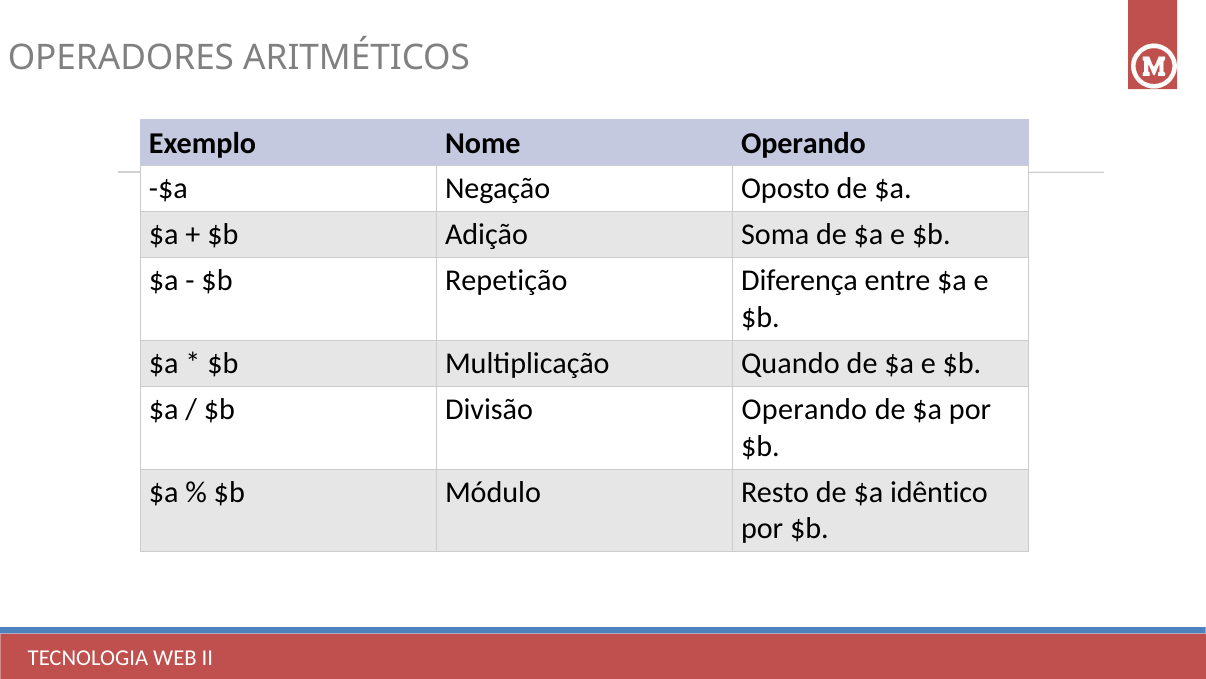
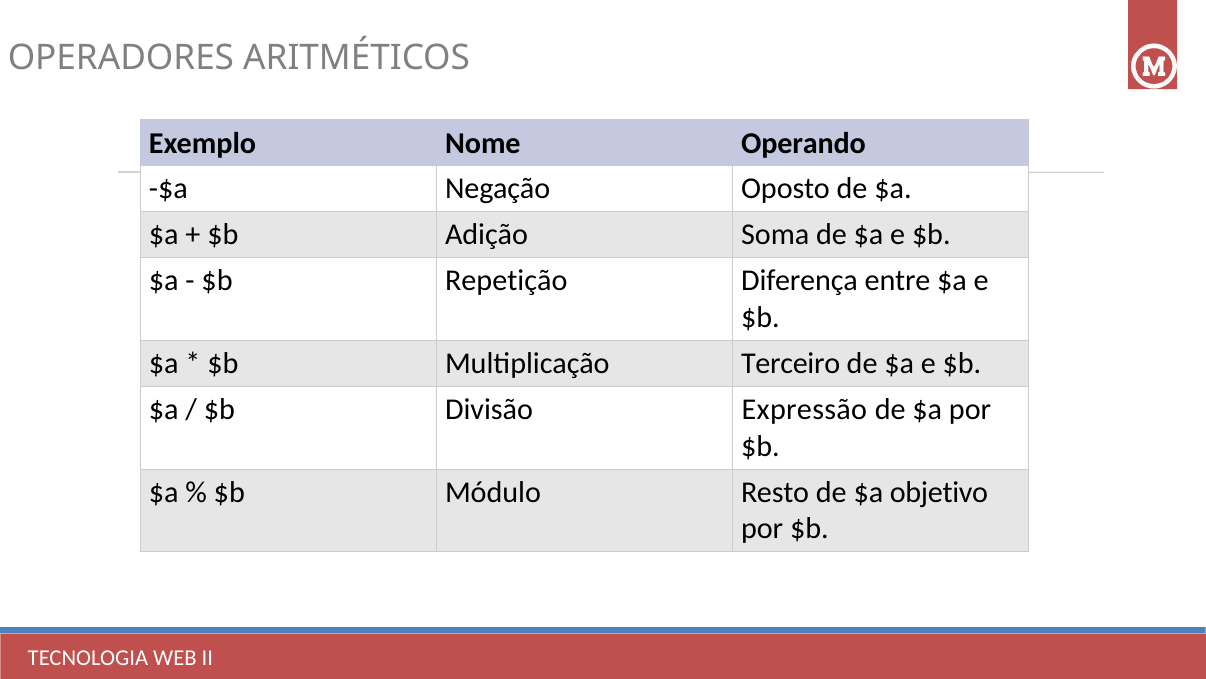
Quando: Quando -> Terceiro
Divisão Operando: Operando -> Expressão
idêntico: idêntico -> objetivo
